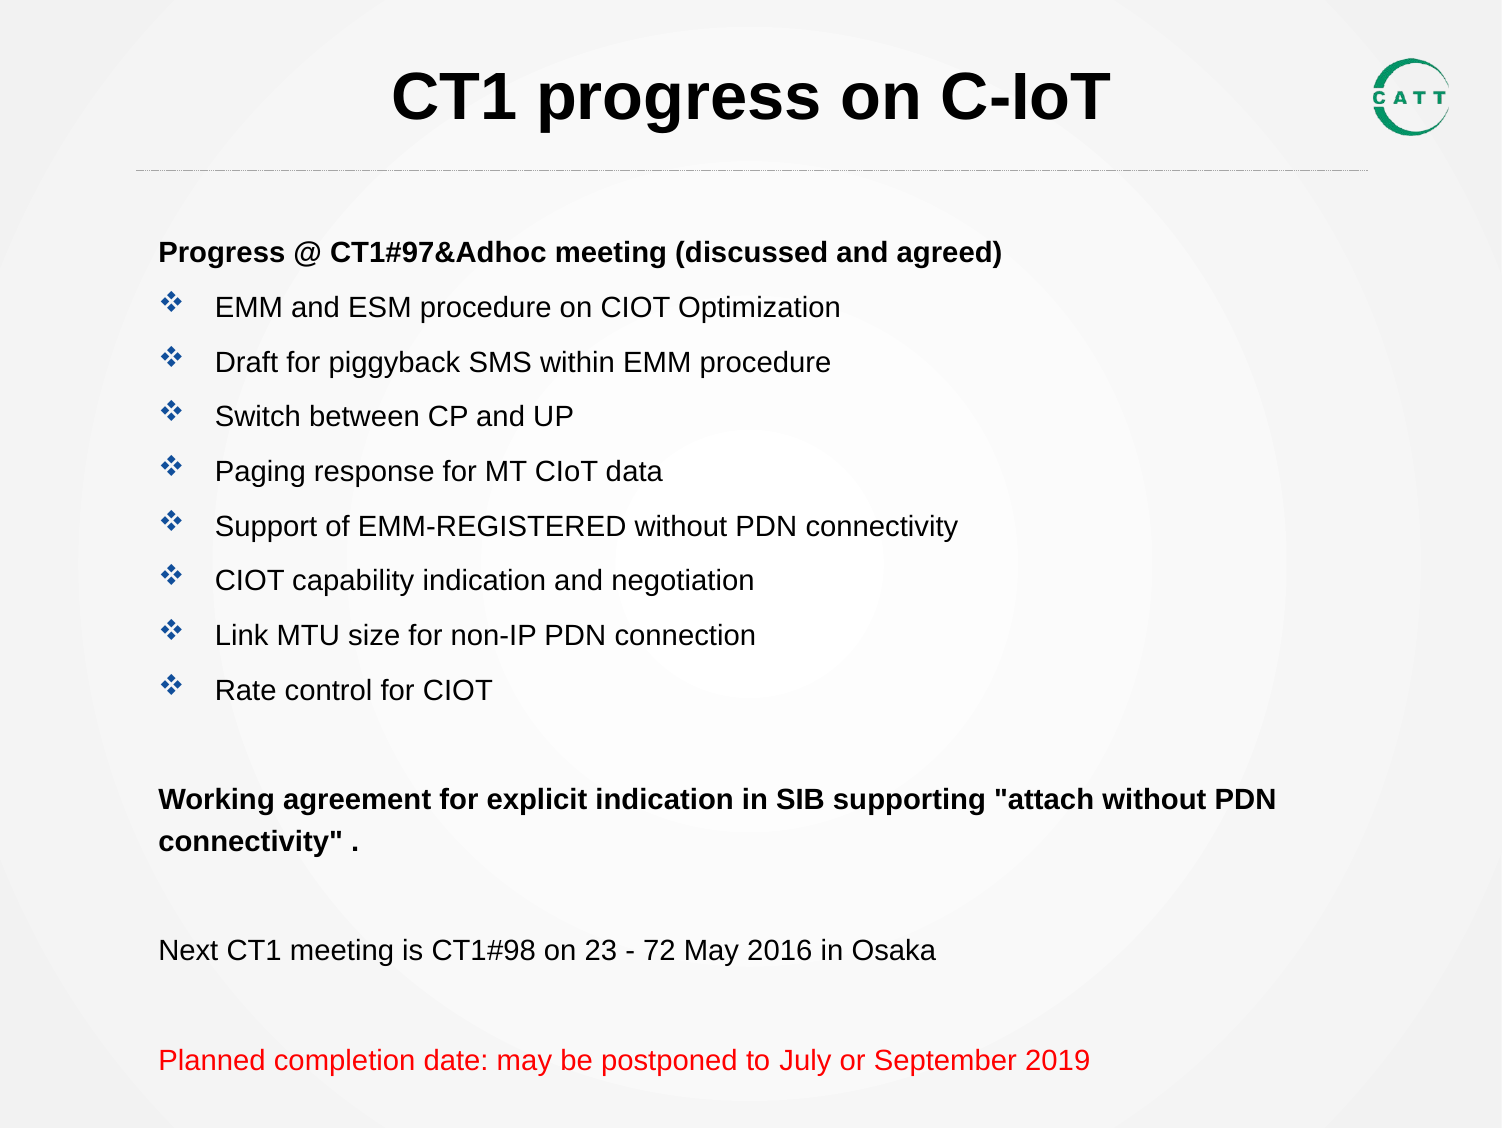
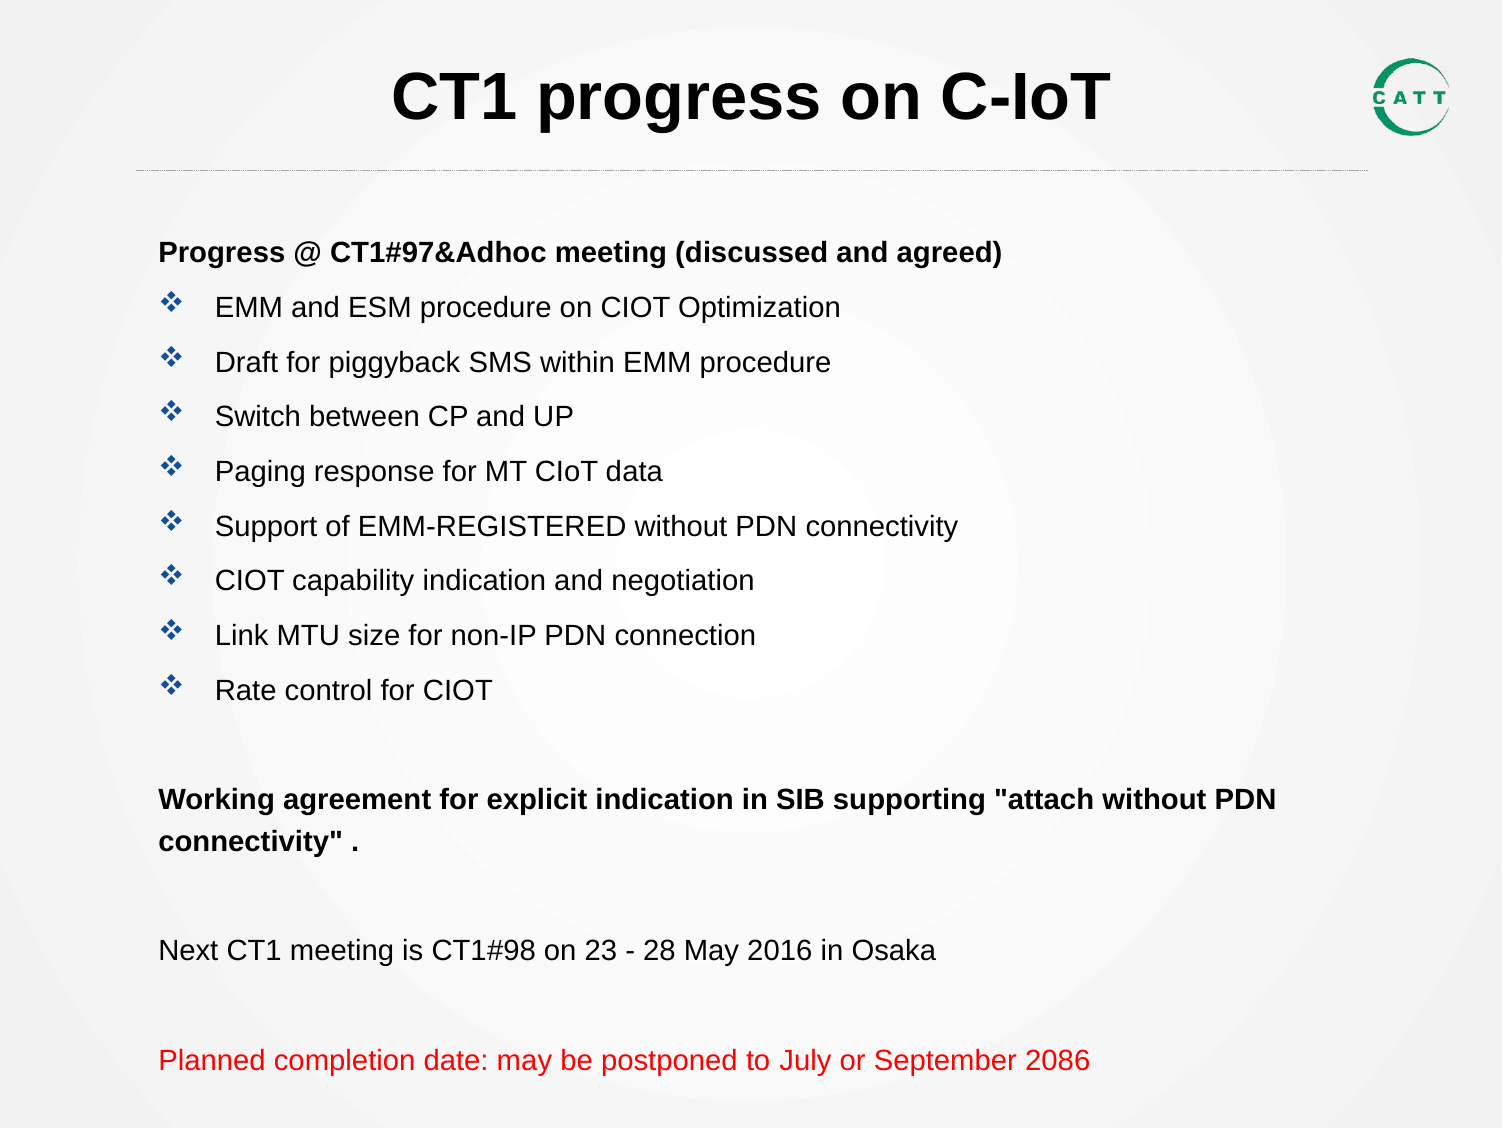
72: 72 -> 28
2019: 2019 -> 2086
